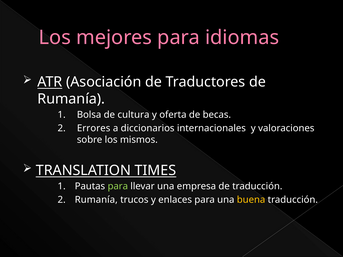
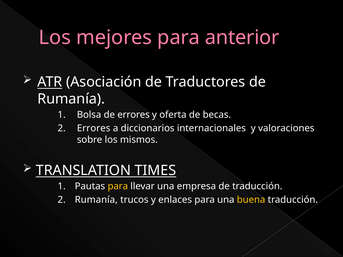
idiomas: idiomas -> anterior
de cultura: cultura -> errores
para at (118, 186) colour: light green -> yellow
